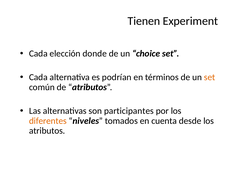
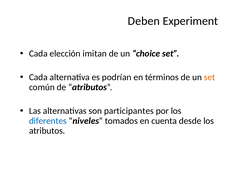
Tienen: Tienen -> Deben
donde: donde -> imitan
diferentes colour: orange -> blue
